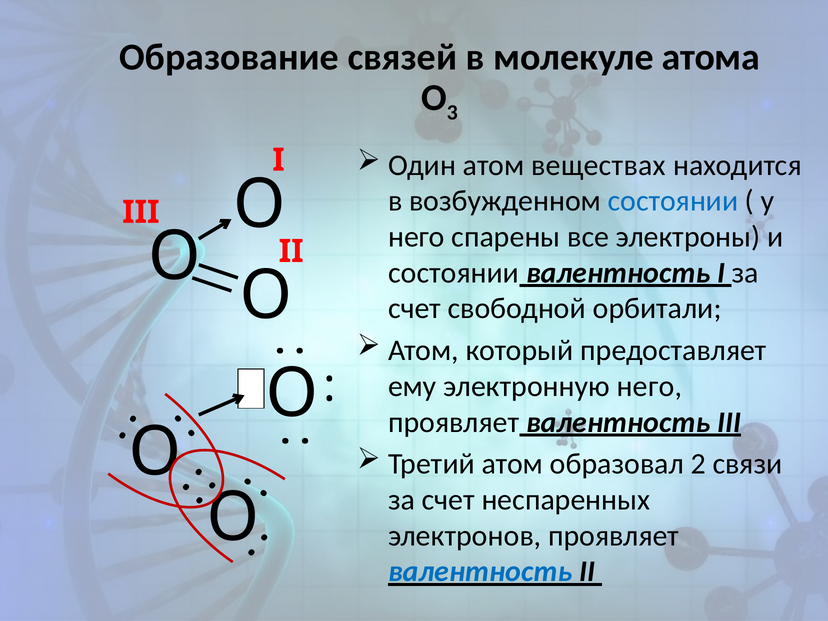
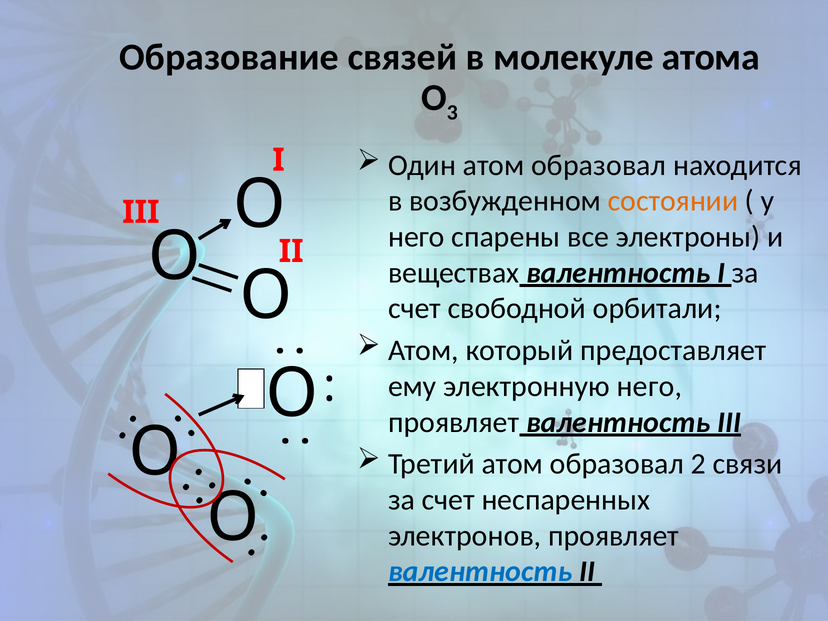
Один атом веществах: веществах -> образовал
состоянии at (673, 201) colour: blue -> orange
состоянии at (454, 273): состоянии -> веществах
